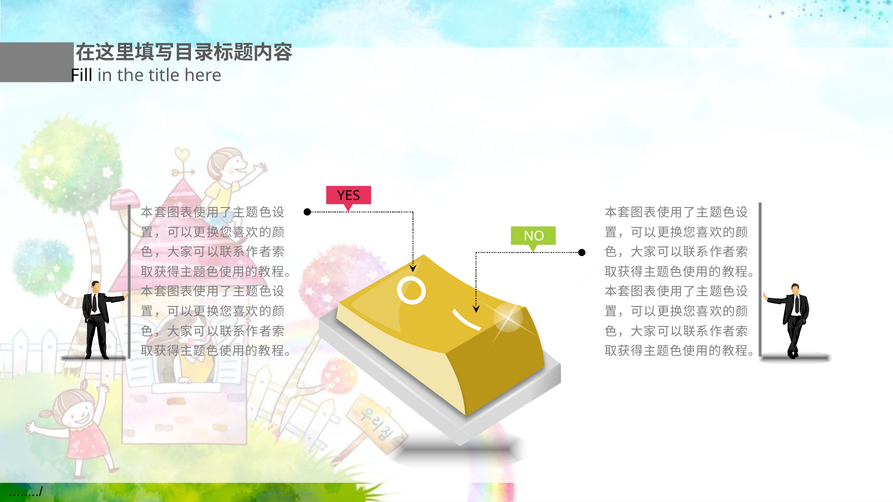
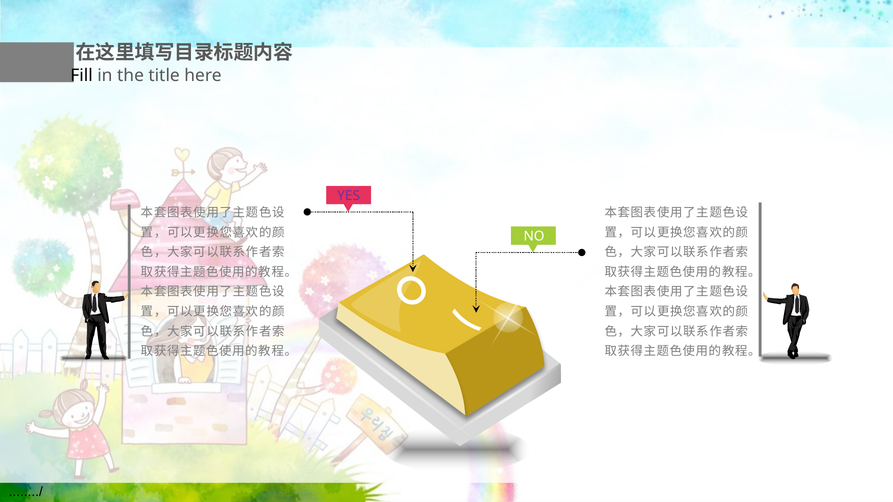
YES colour: black -> purple
